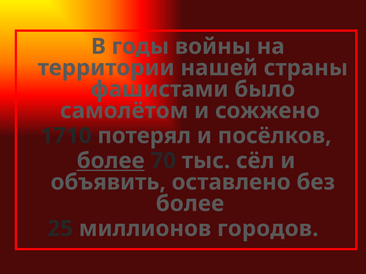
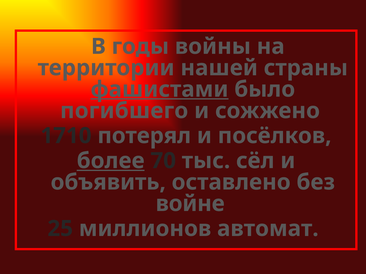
фашистами underline: none -> present
самолётом: самолётом -> погибшего
более at (190, 204): более -> войне
городов: городов -> автомат
